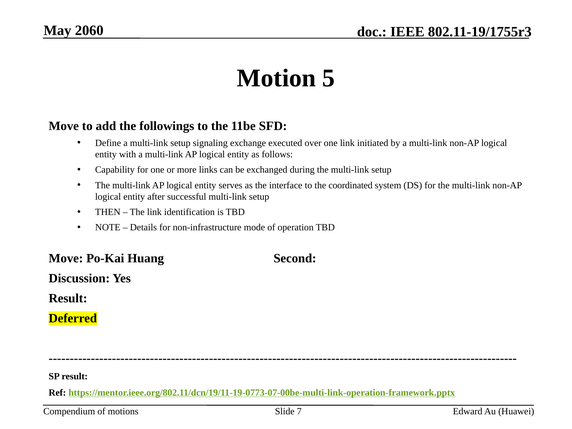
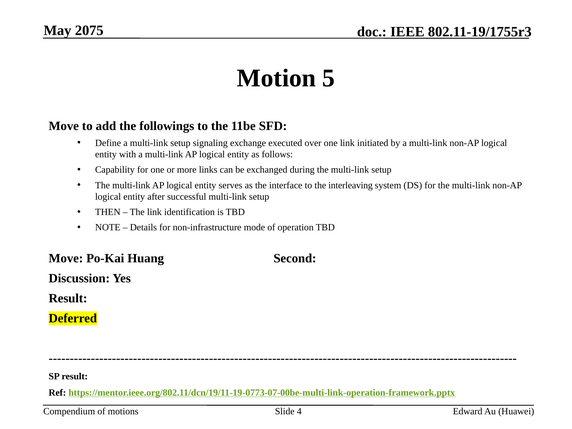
2060: 2060 -> 2075
coordinated: coordinated -> interleaving
7: 7 -> 4
